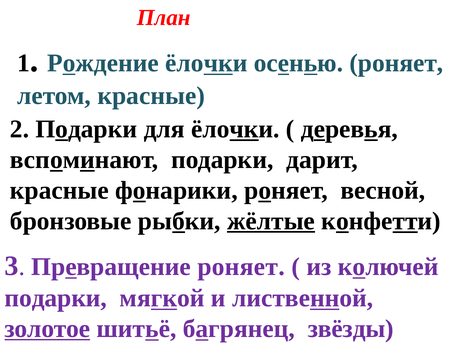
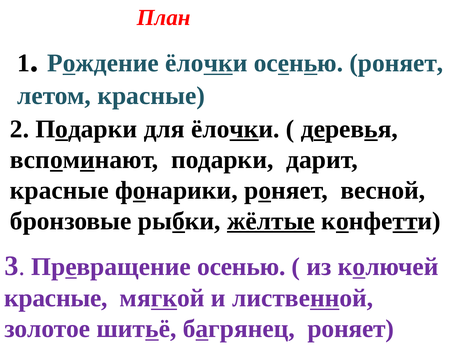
Превращение роняет: роняет -> осенью
подарки at (56, 298): подарки -> красные
золотое underline: present -> none
багрянец звёзды: звёзды -> роняет
